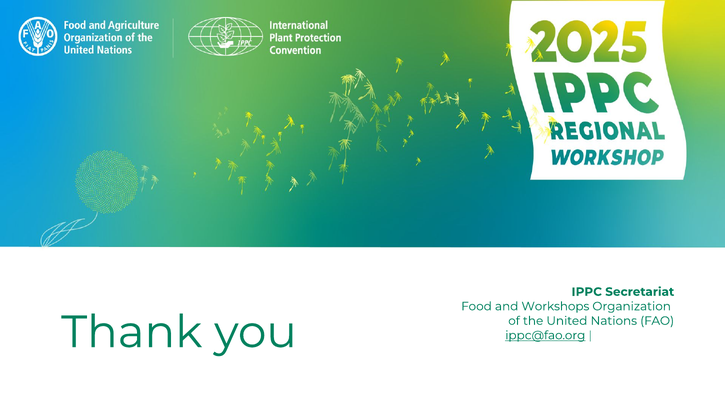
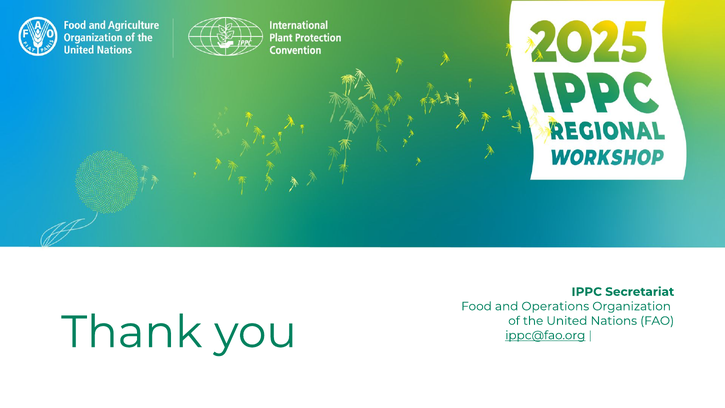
Workshops: Workshops -> Operations
